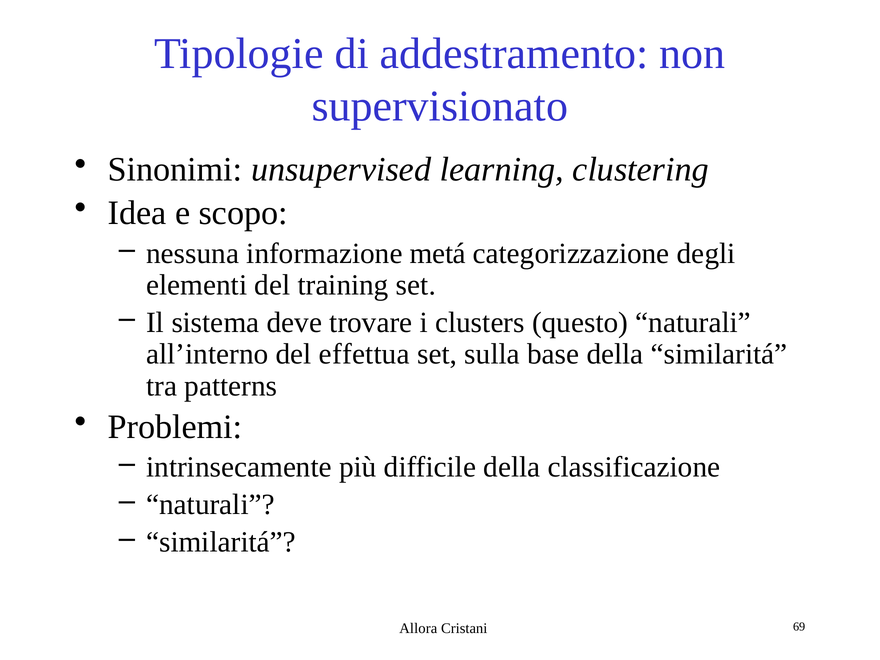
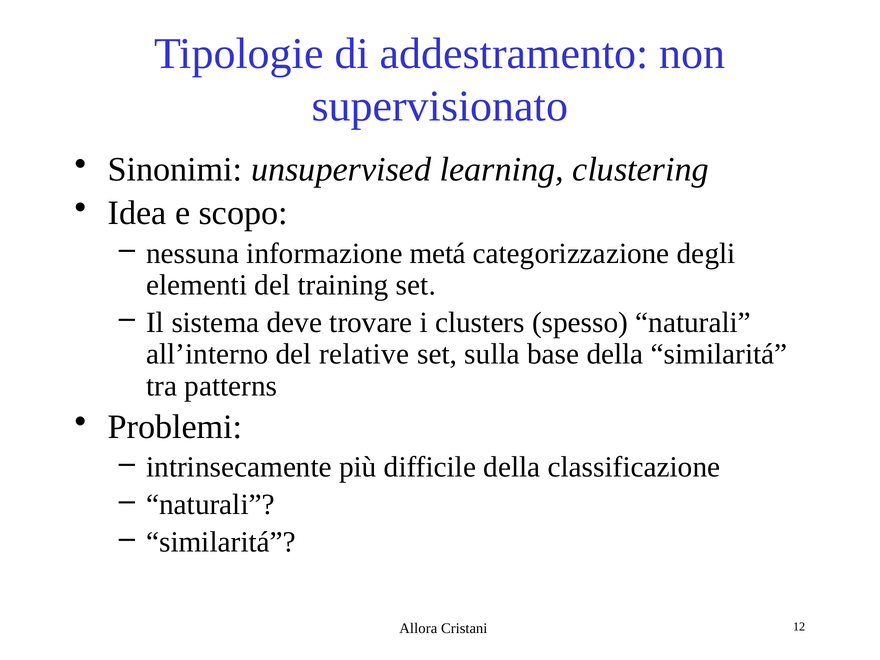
questo: questo -> spesso
effettua: effettua -> relative
69: 69 -> 12
